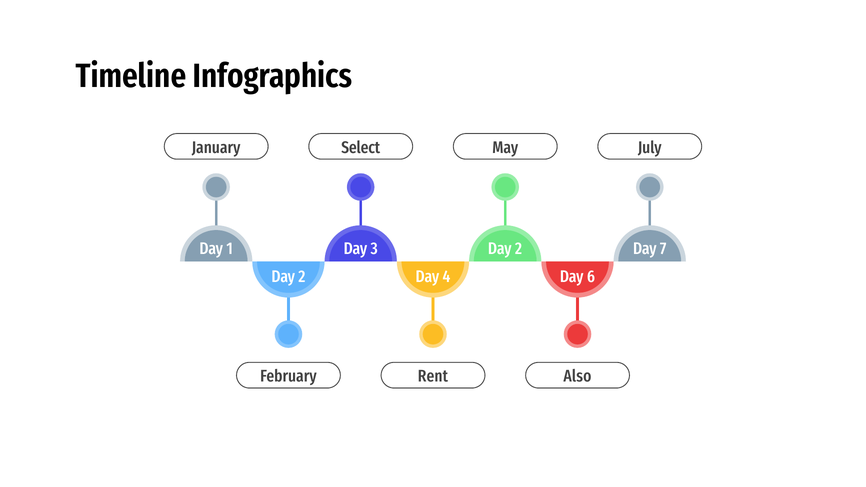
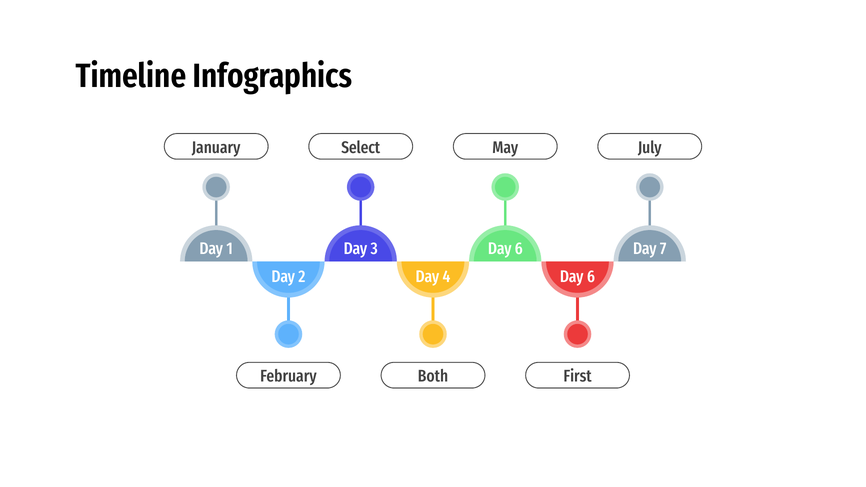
2 at (519, 249): 2 -> 6
Rent: Rent -> Both
Also: Also -> First
